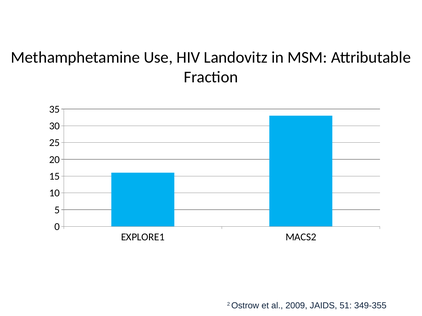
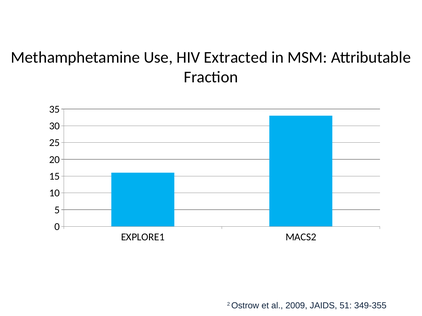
Landovitz: Landovitz -> Extracted
